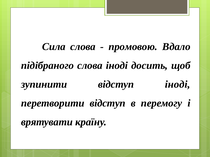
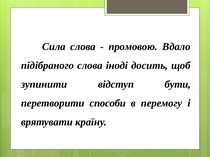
відступ іноді: іноді -> бути
перетворити відступ: відступ -> способи
